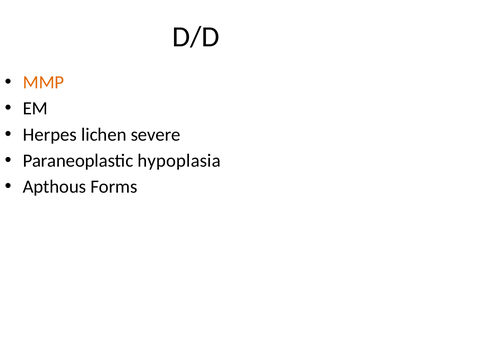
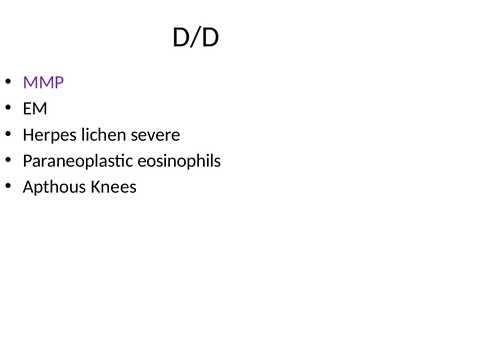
MMP colour: orange -> purple
hypoplasia: hypoplasia -> eosinophils
Forms: Forms -> Knees
